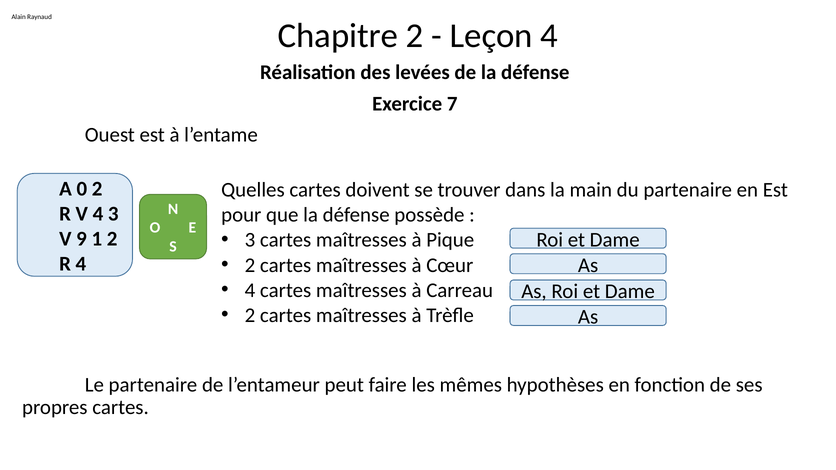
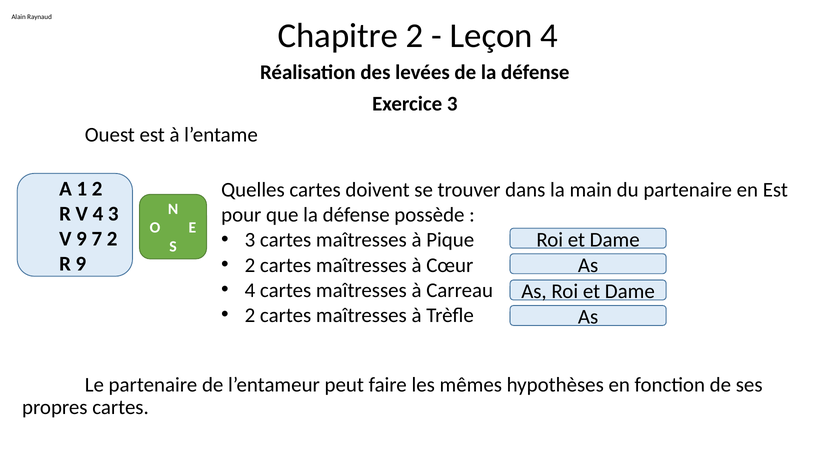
Exercice 7: 7 -> 3
0: 0 -> 1
1: 1 -> 7
4 at (81, 264): 4 -> 9
